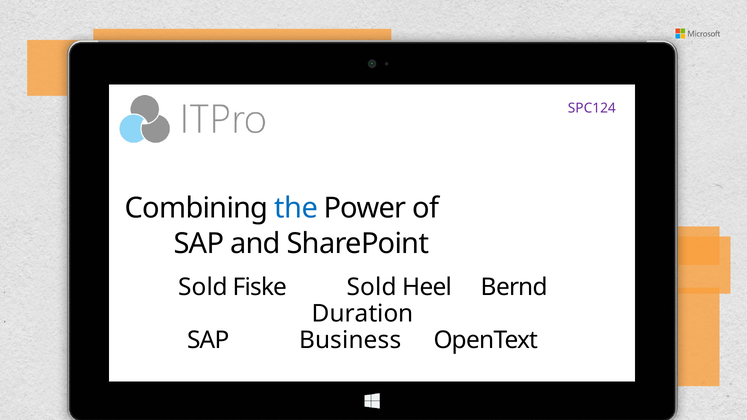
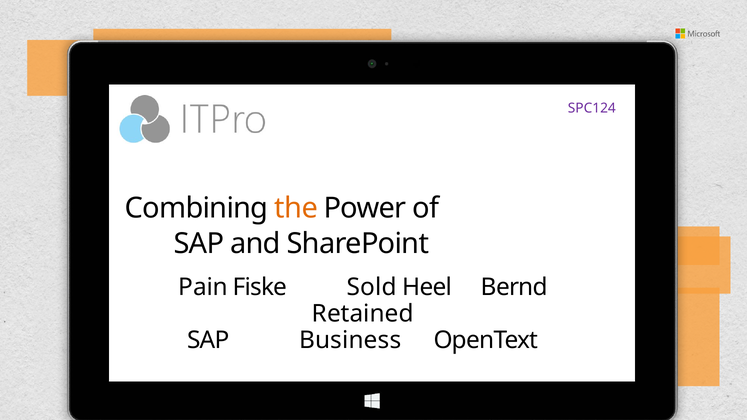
the colour: blue -> orange
Sold at (203, 287): Sold -> Pain
Duration: Duration -> Retained
